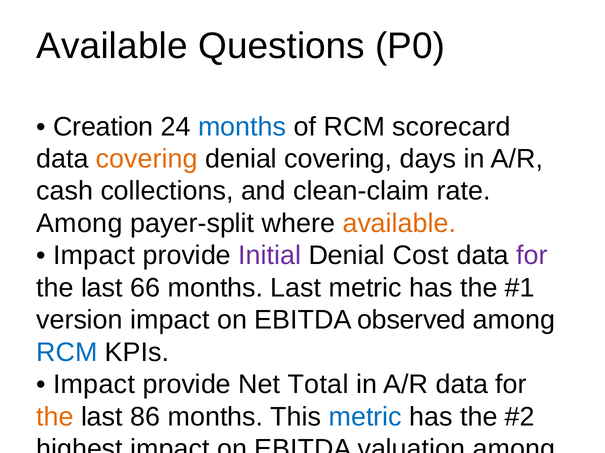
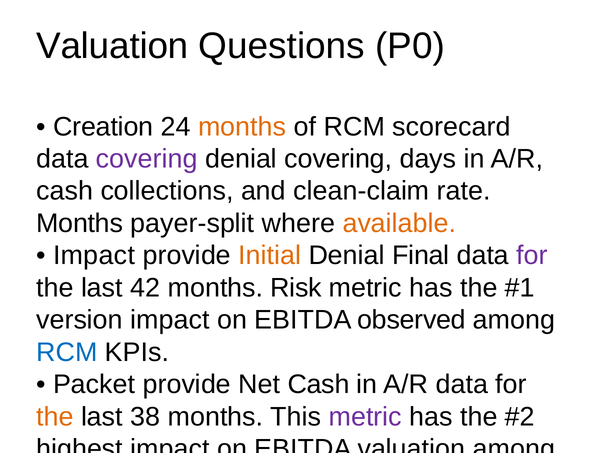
Available at (112, 46): Available -> Valuation
months at (242, 127) colour: blue -> orange
covering at (147, 159) colour: orange -> purple
Among at (79, 224): Among -> Months
Initial colour: purple -> orange
Denial Cost: Cost -> Final
66: 66 -> 42
months Last: Last -> Risk
Impact at (94, 385): Impact -> Packet
Net Total: Total -> Cash
86: 86 -> 38
metric at (365, 417) colour: blue -> purple
